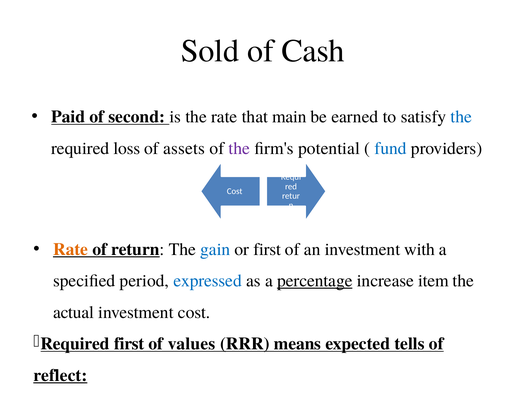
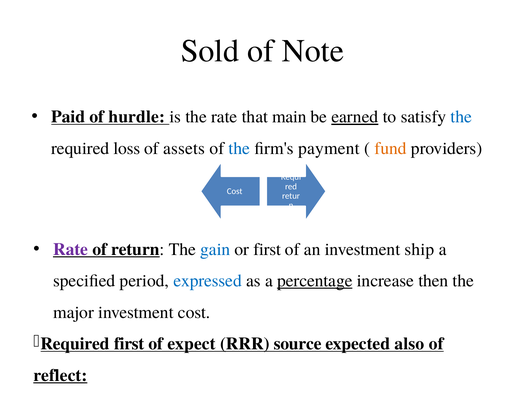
Cash: Cash -> Note
second: second -> hurdle
earned underline: none -> present
the at (239, 148) colour: purple -> blue
potential: potential -> payment
fund colour: blue -> orange
Rate at (71, 249) colour: orange -> purple
with: with -> ship
item: item -> then
actual: actual -> major
values: values -> expect
means: means -> source
tells: tells -> also
